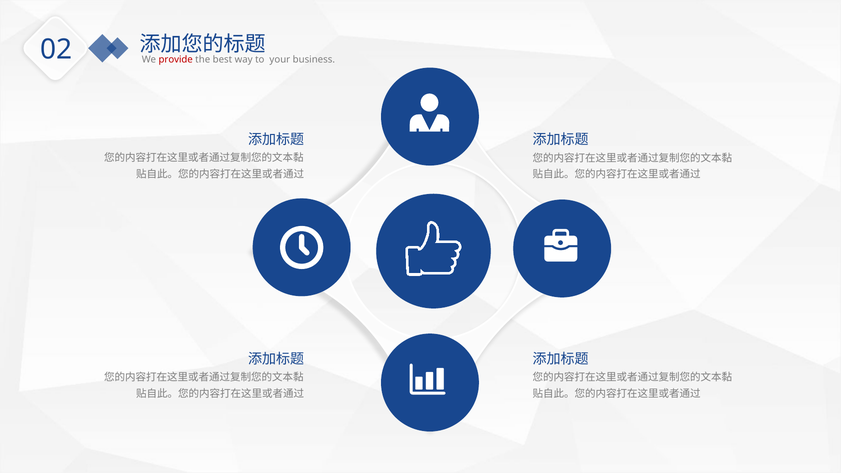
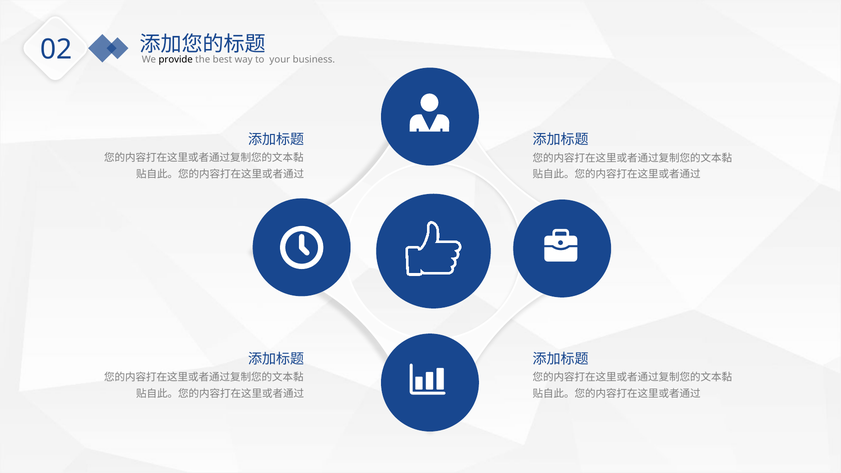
provide colour: red -> black
